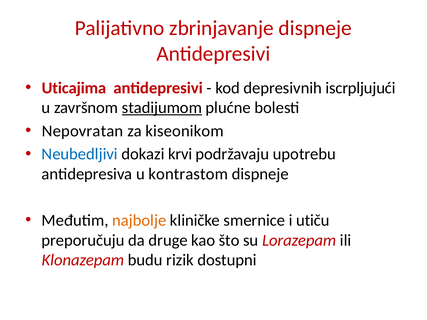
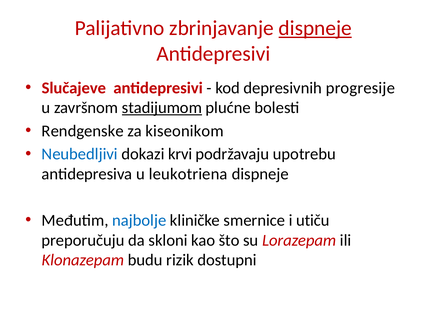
dispneje at (315, 28) underline: none -> present
Uticajima: Uticajima -> Slučajeve
iscrpljujući: iscrpljujući -> progresije
Nepovratan: Nepovratan -> Rendgenske
kontrastom: kontrastom -> leukotriena
najbolje colour: orange -> blue
druge: druge -> skloni
